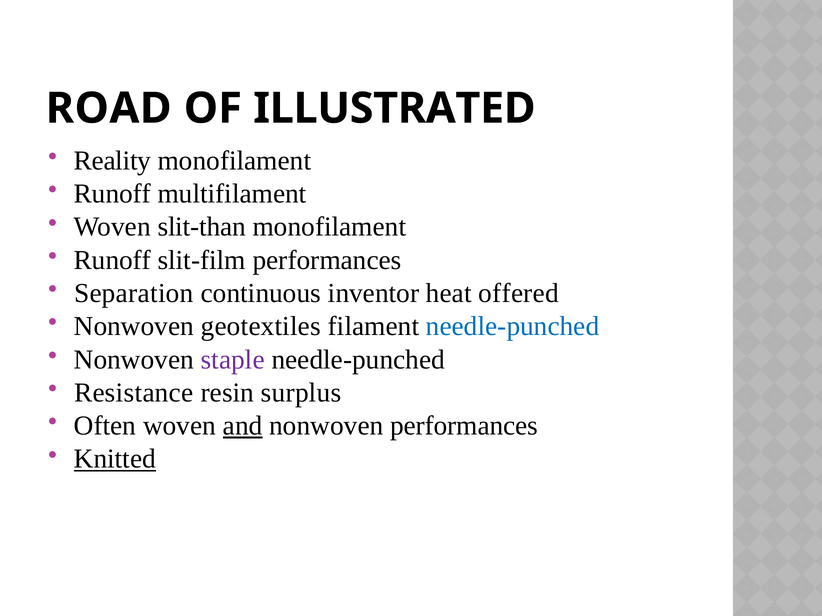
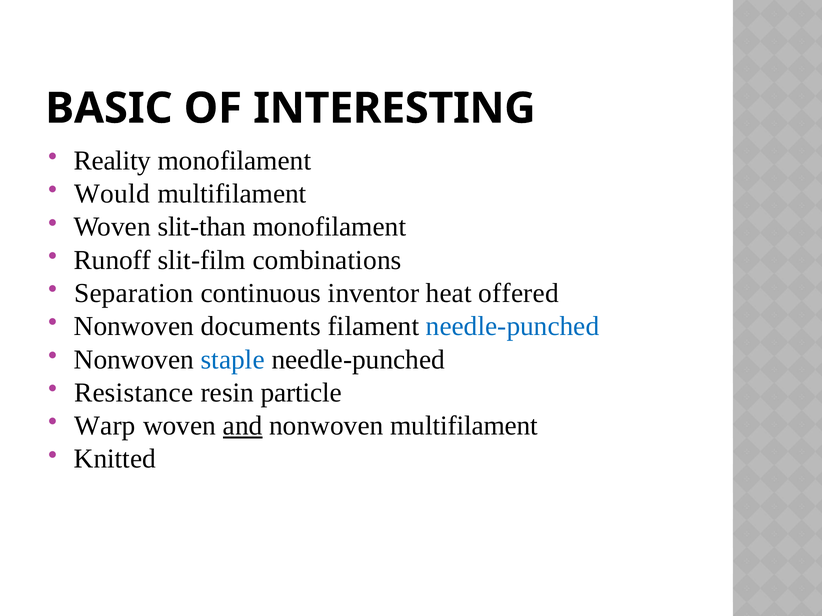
ROAD: ROAD -> BASIC
ILLUSTRATED: ILLUSTRATED -> INTERESTING
Runoff at (112, 194): Runoff -> Would
slit-film performances: performances -> combinations
geotextiles: geotextiles -> documents
staple colour: purple -> blue
surplus: surplus -> particle
Often: Often -> Warp
nonwoven performances: performances -> multifilament
Knitted underline: present -> none
